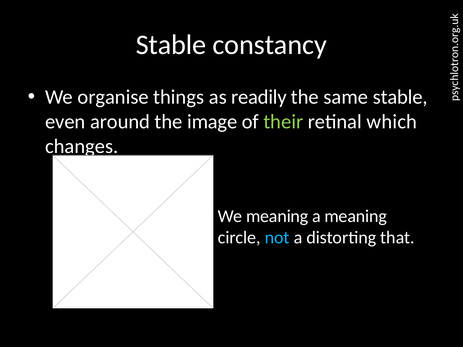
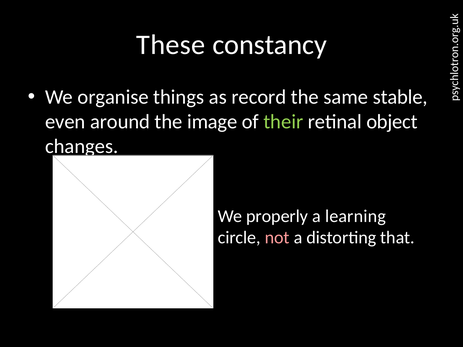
Stable at (171, 45): Stable -> These
readily: readily -> record
which: which -> object
We meaning: meaning -> properly
a meaning: meaning -> learning
not colour: light blue -> pink
